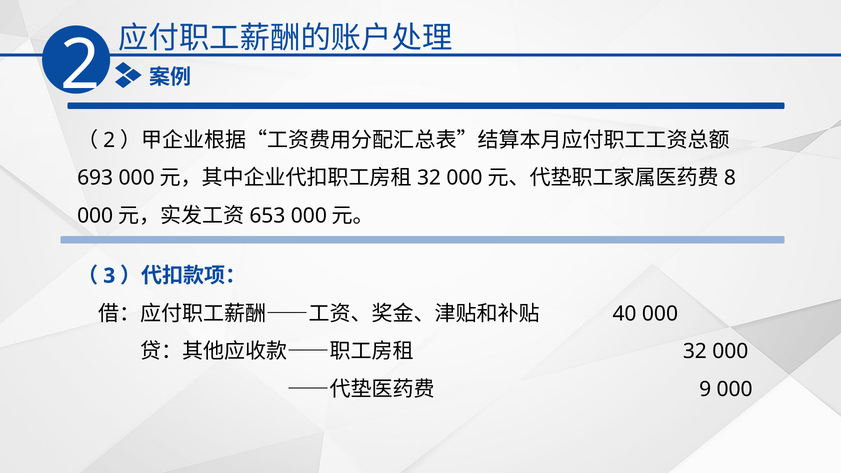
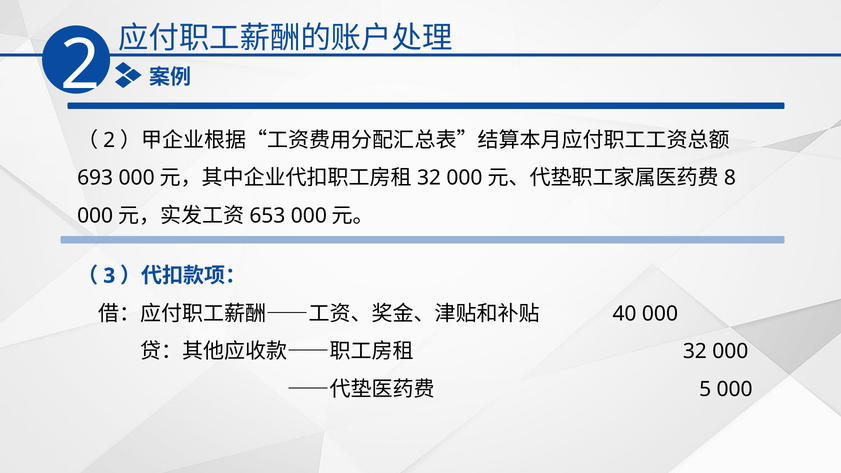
9: 9 -> 5
